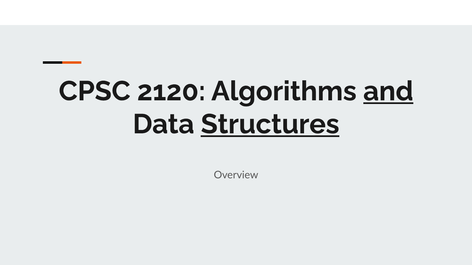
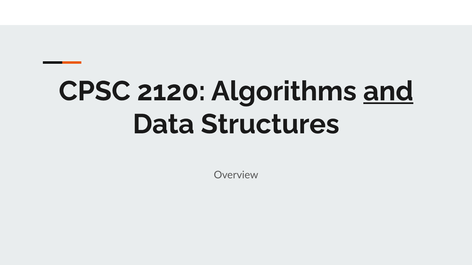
Structures underline: present -> none
